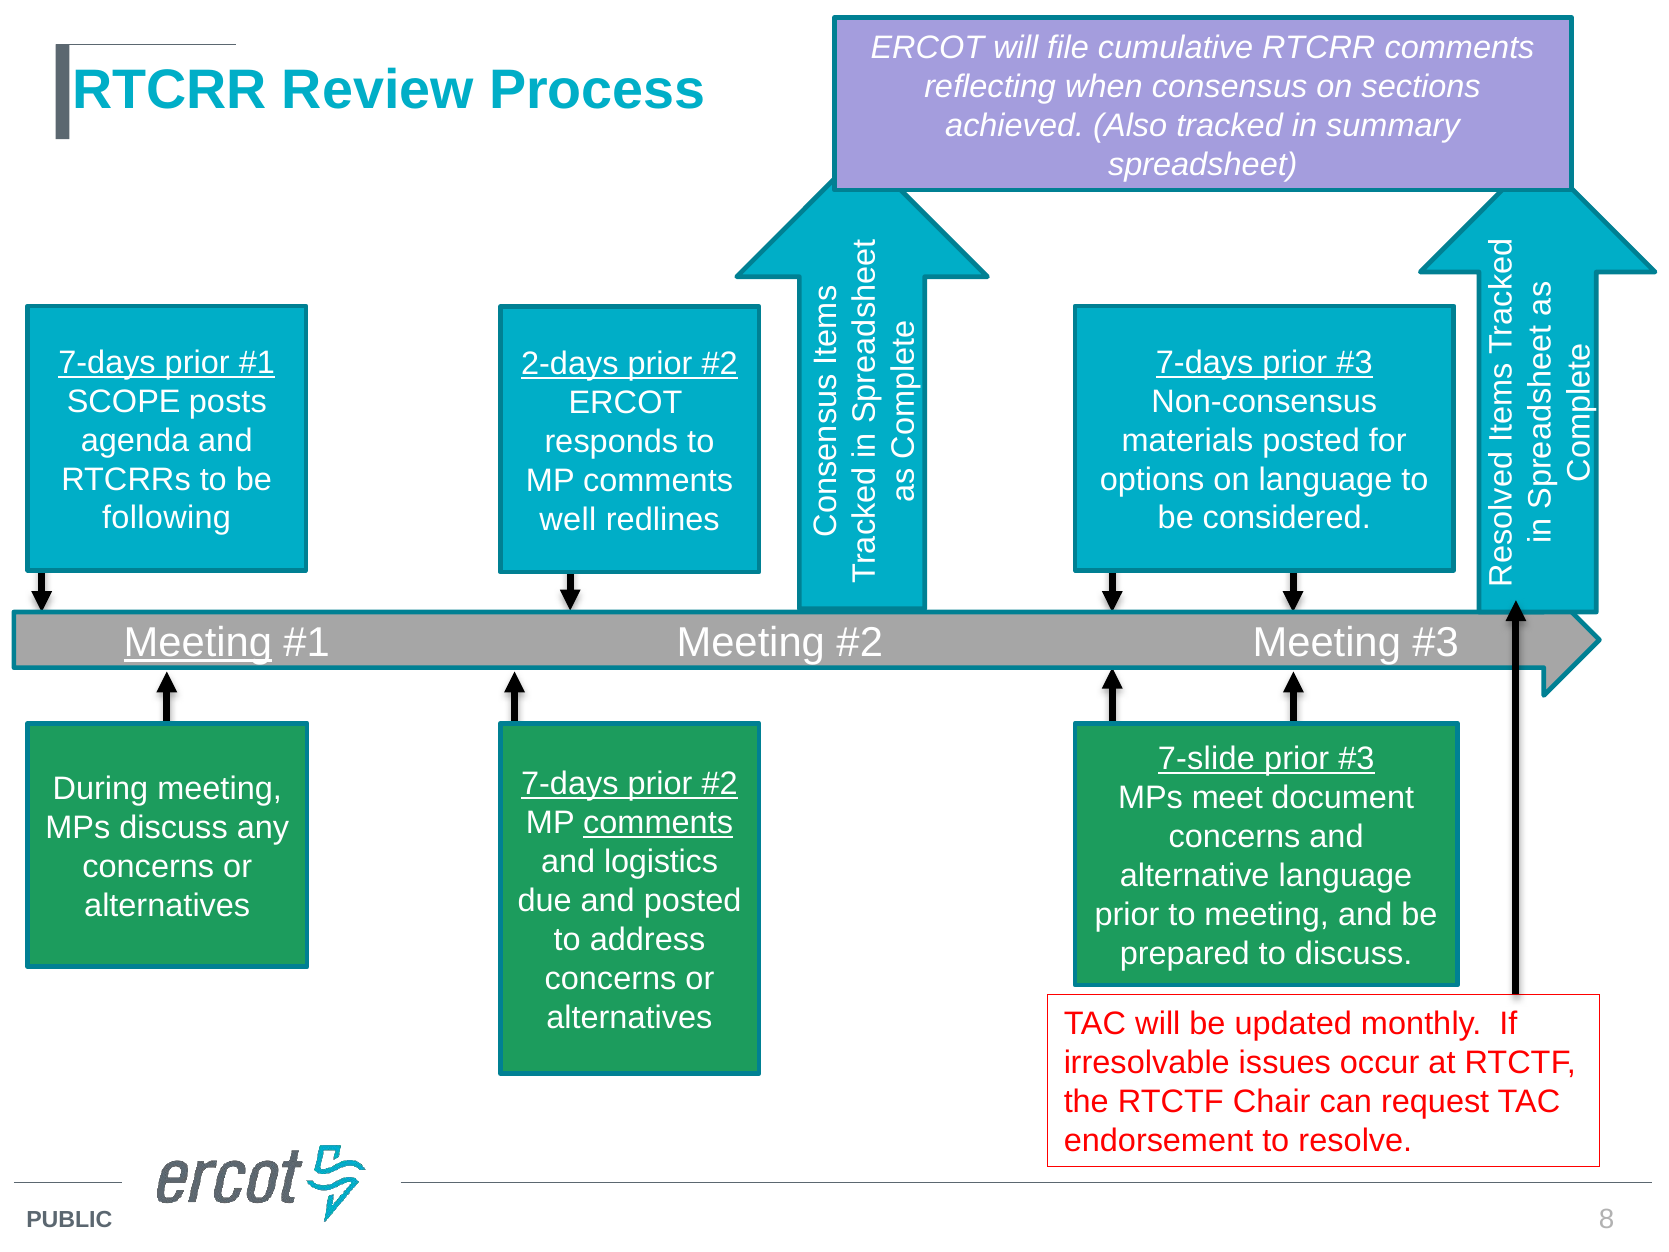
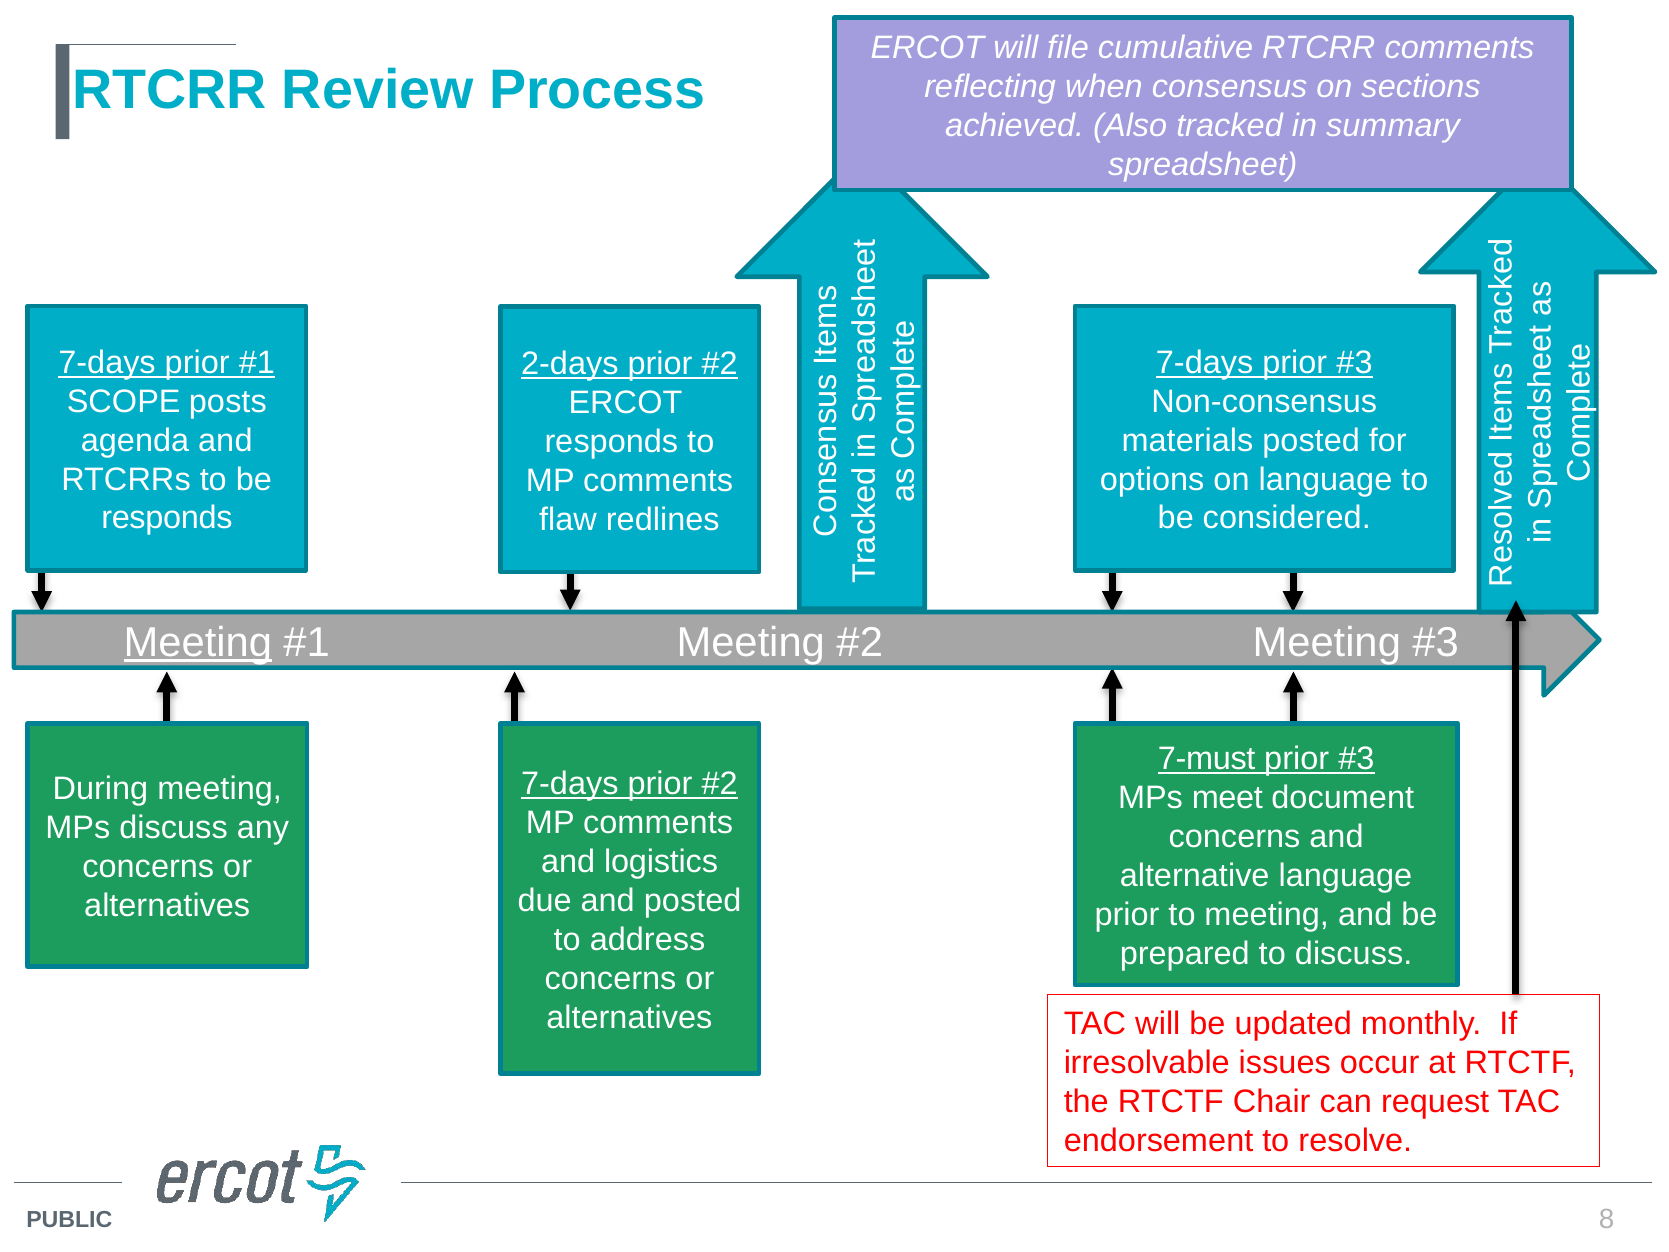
following at (167, 518): following -> responds
well: well -> flaw
7-slide: 7-slide -> 7-must
comments at (658, 823) underline: present -> none
